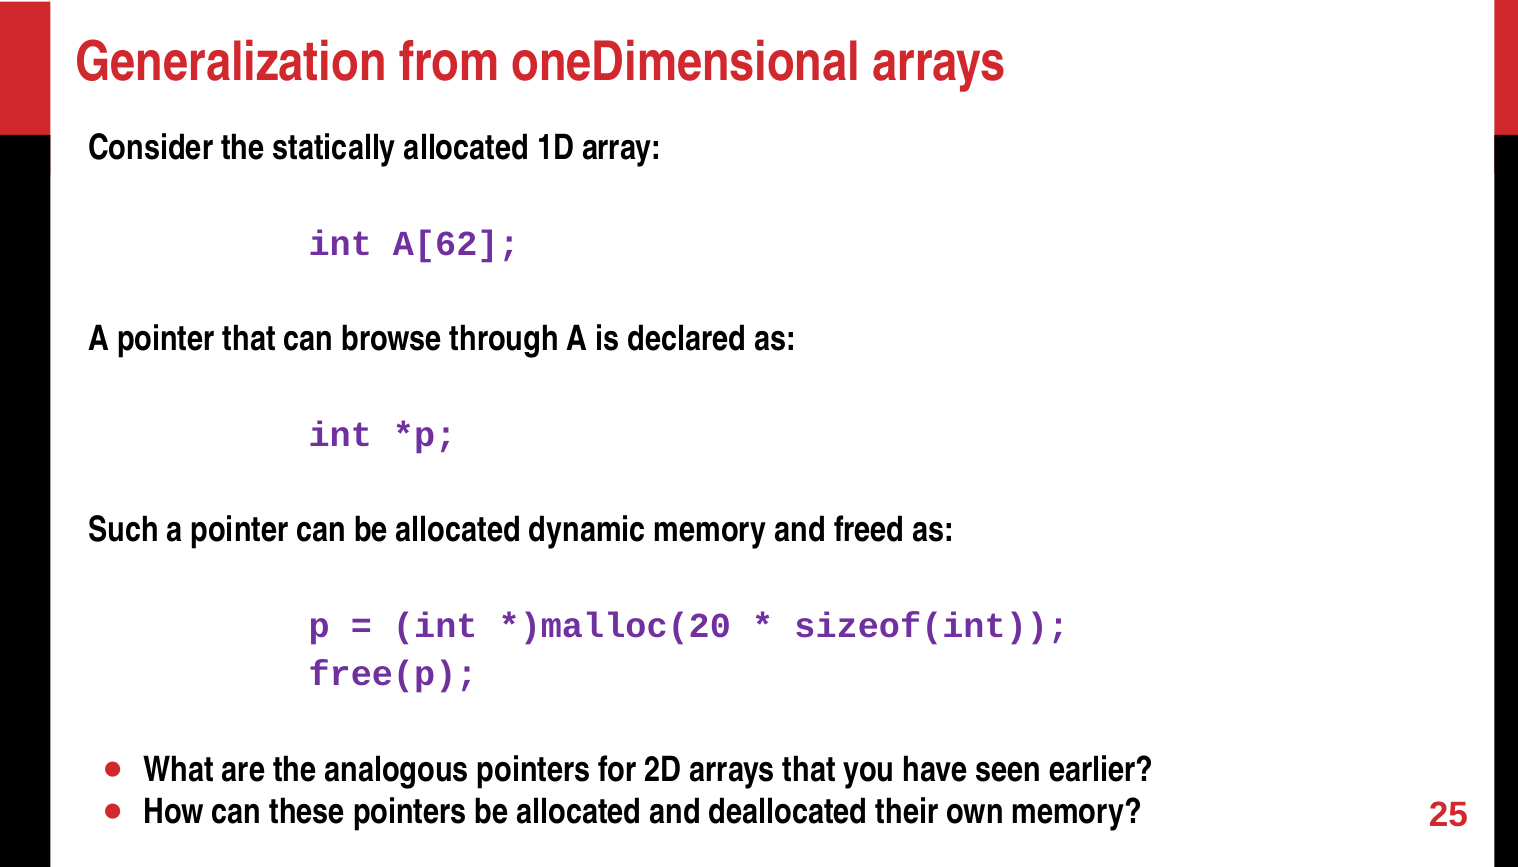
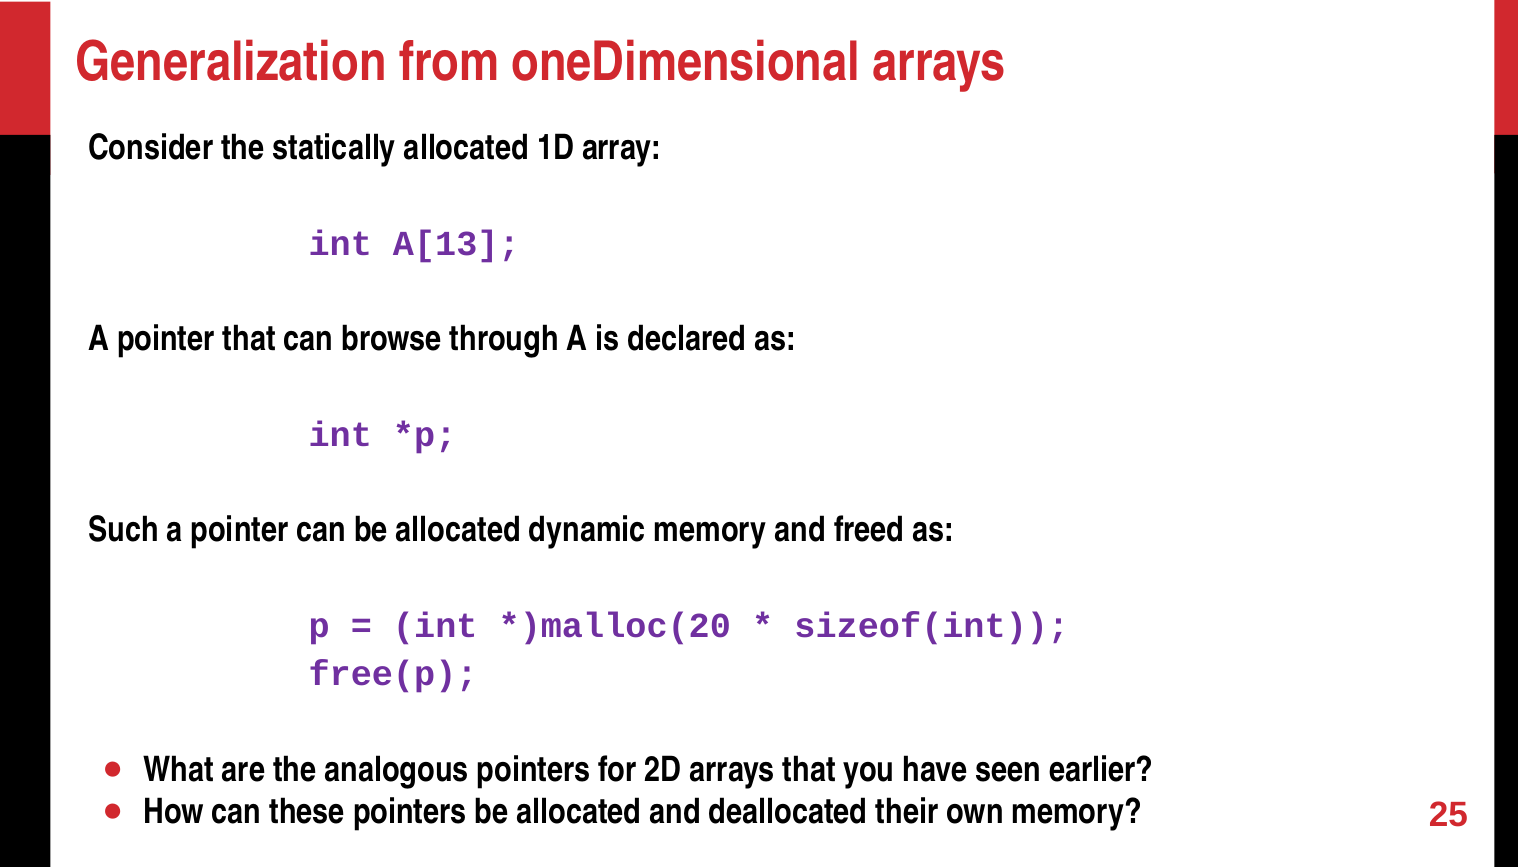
A[62: A[62 -> A[13
